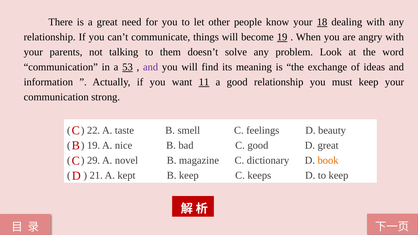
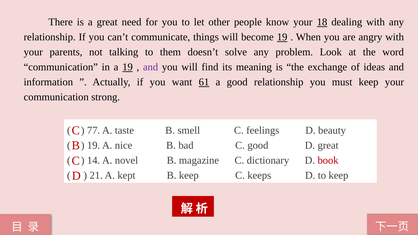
a 53: 53 -> 19
11: 11 -> 61
22: 22 -> 77
29: 29 -> 14
book colour: orange -> red
